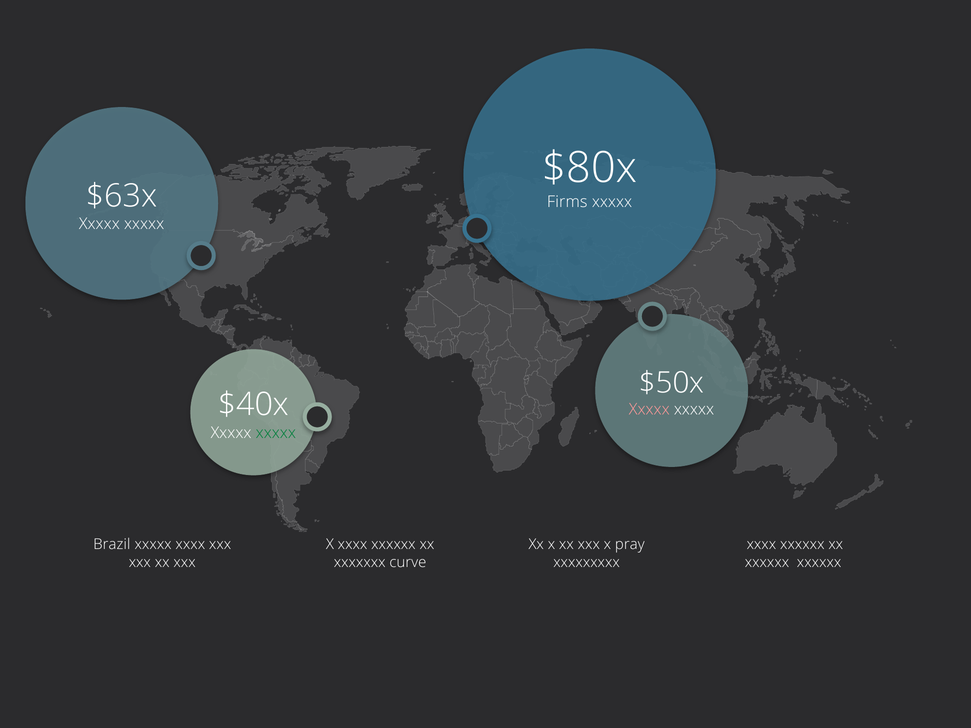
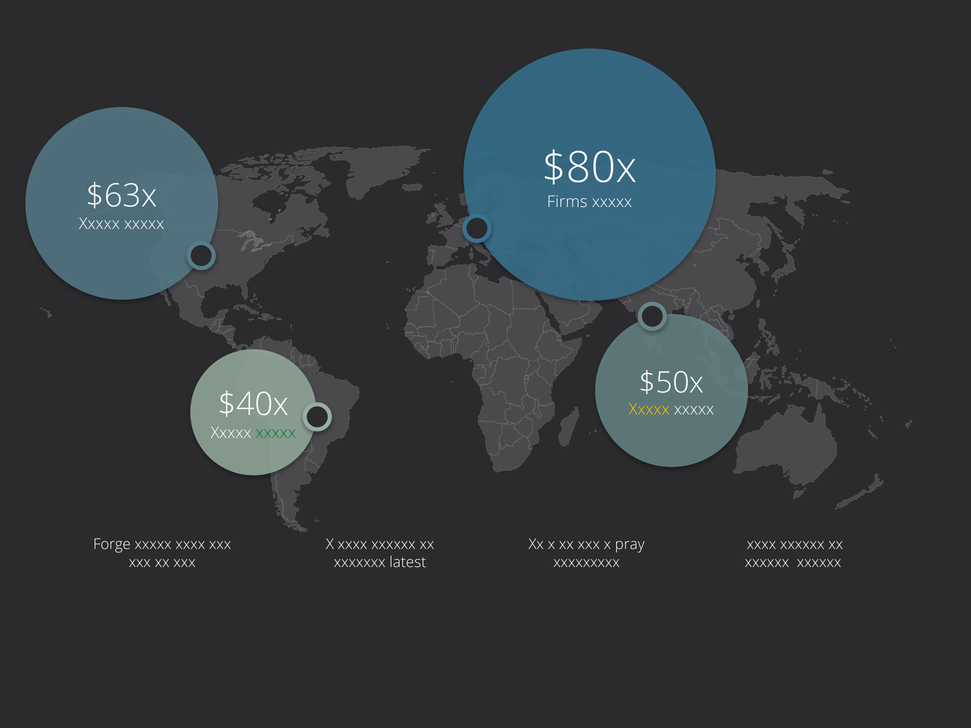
Xxxxx at (649, 410) colour: pink -> yellow
Brazil: Brazil -> Forge
curve: curve -> latest
